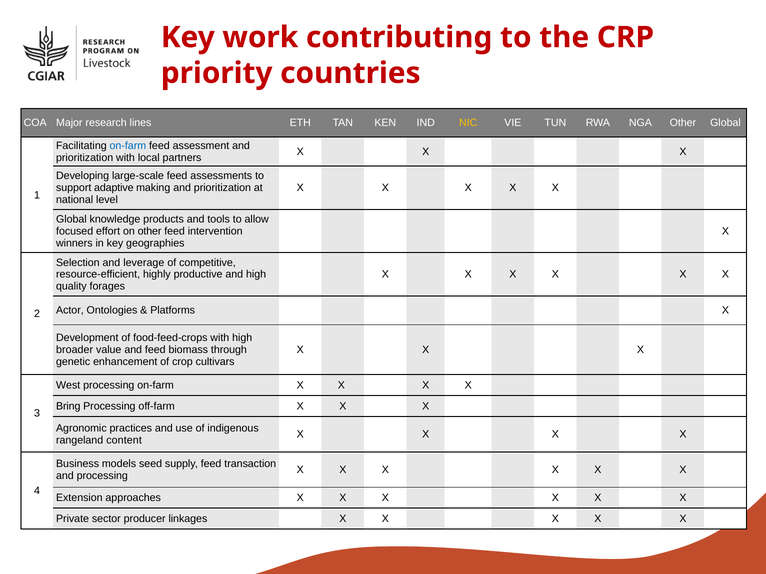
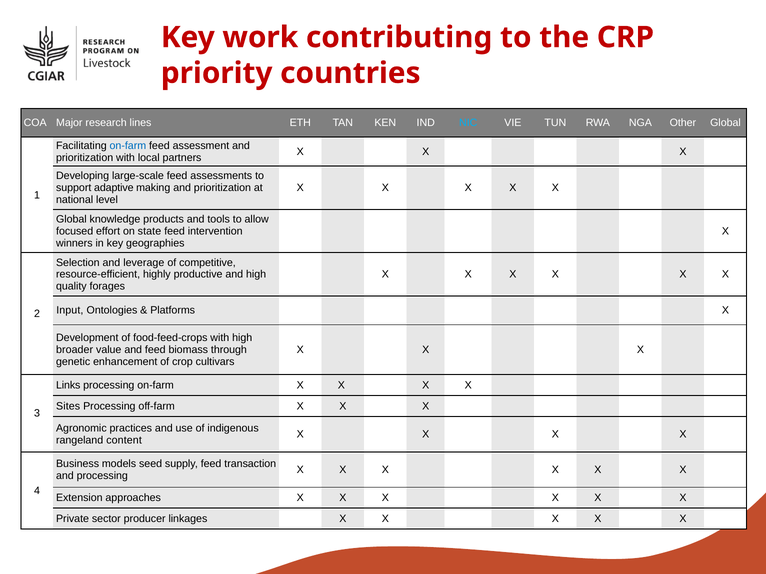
NIC colour: yellow -> light blue
on other: other -> state
Actor: Actor -> Input
West: West -> Links
Bring: Bring -> Sites
